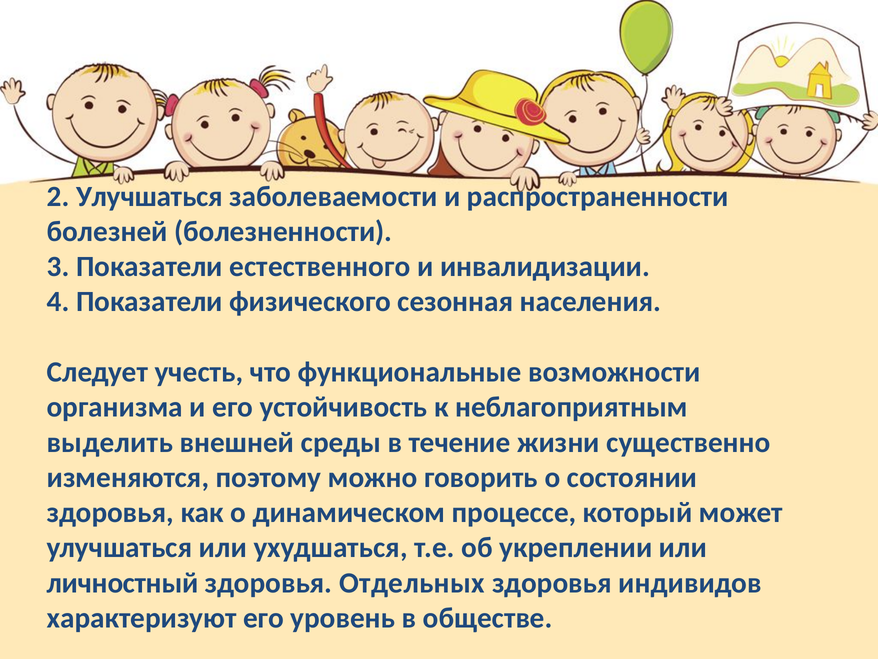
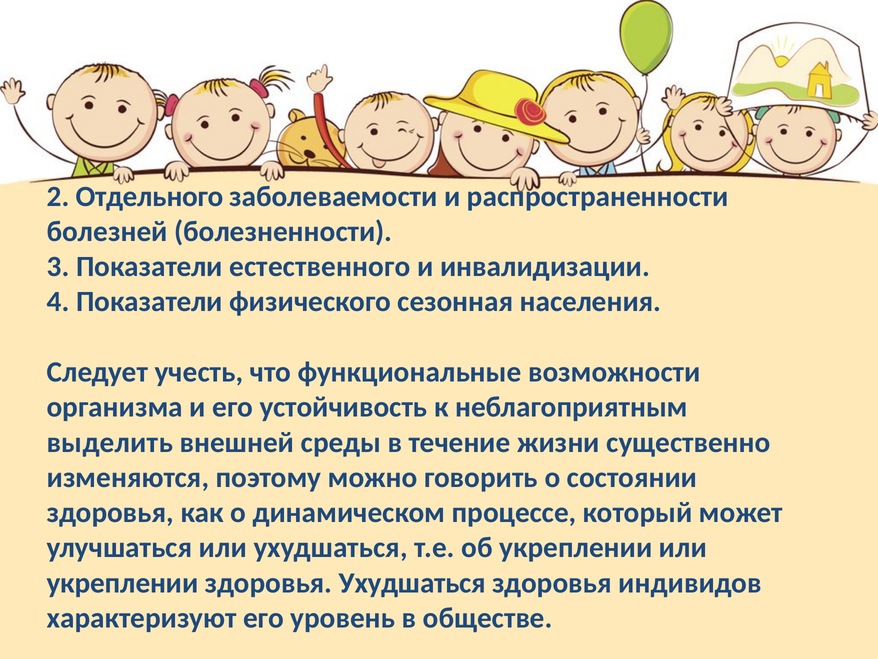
2 Улучшаться: Улучшаться -> Отдельного
личностный at (123, 583): личностный -> укреплении
здоровья Отдельных: Отдельных -> Ухудшаться
